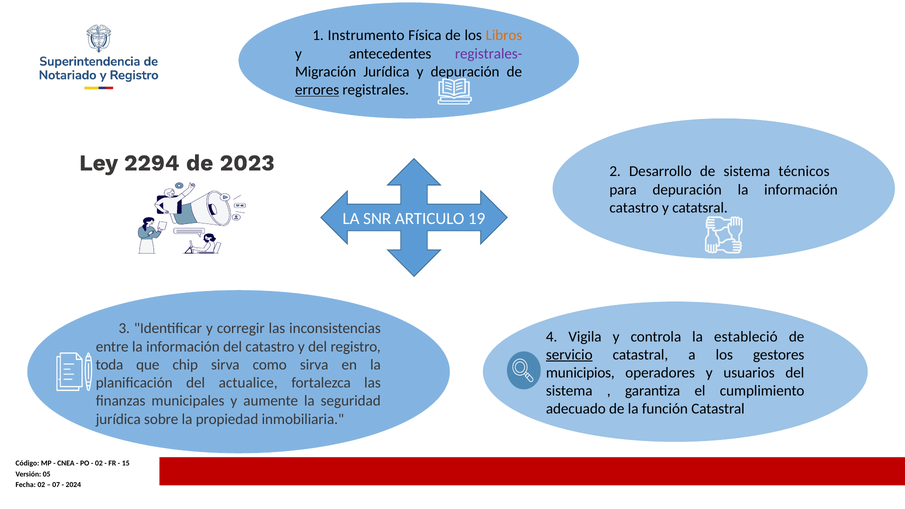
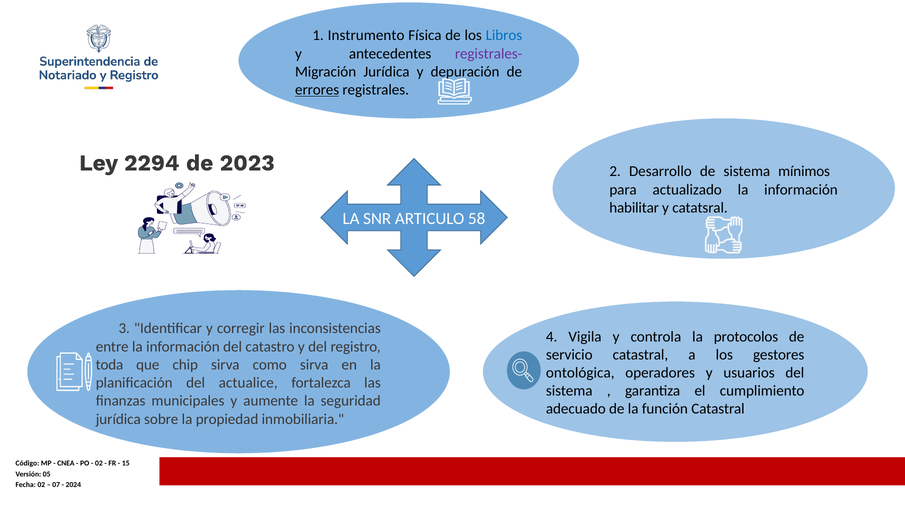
Libros colour: orange -> blue
técnicos: técnicos -> mínimos
para depuración: depuración -> actualizado
catastro at (634, 208): catastro -> habilitar
19: 19 -> 58
estableció: estableció -> protocolos
servicio underline: present -> none
municipios: municipios -> ontológica
